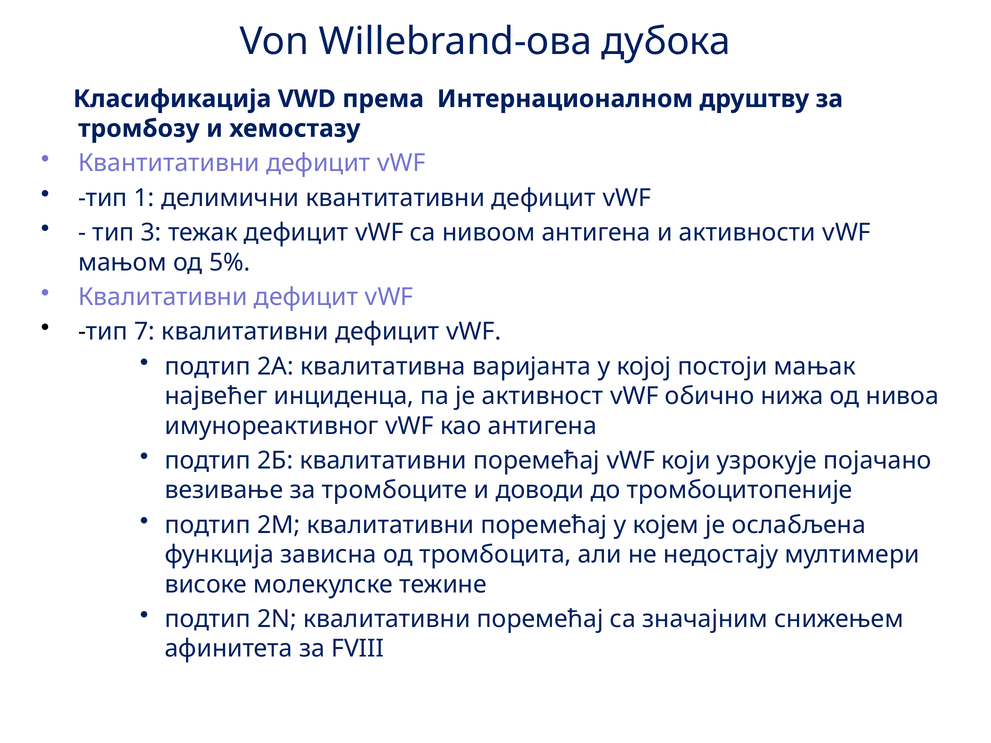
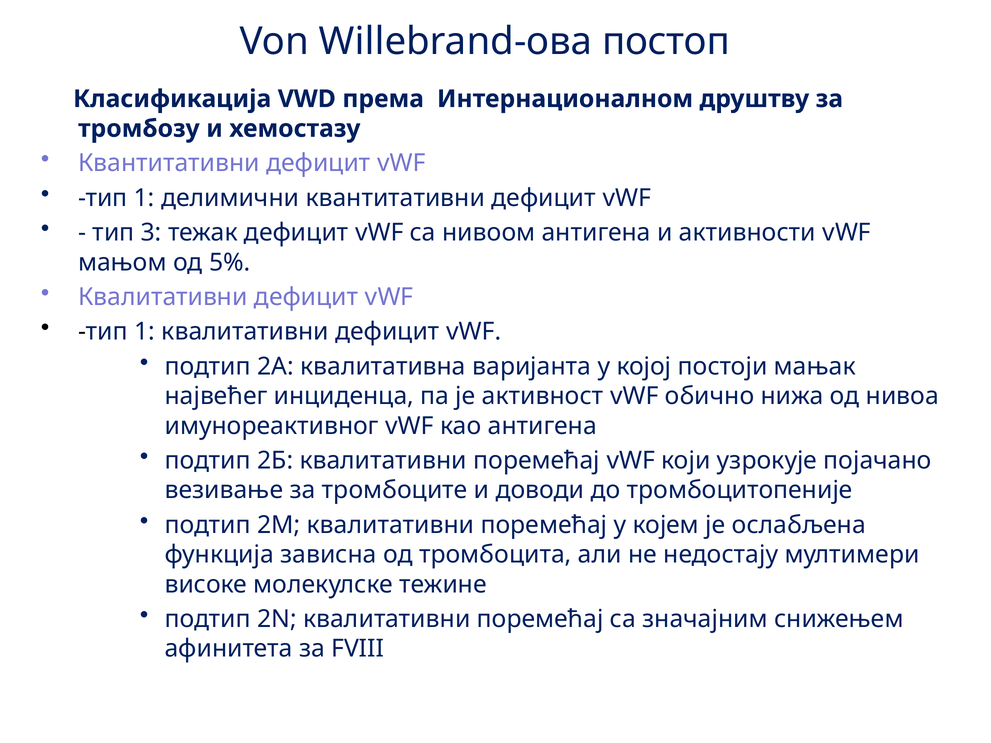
дубока: дубока -> постоп
7 at (145, 332): 7 -> 1
